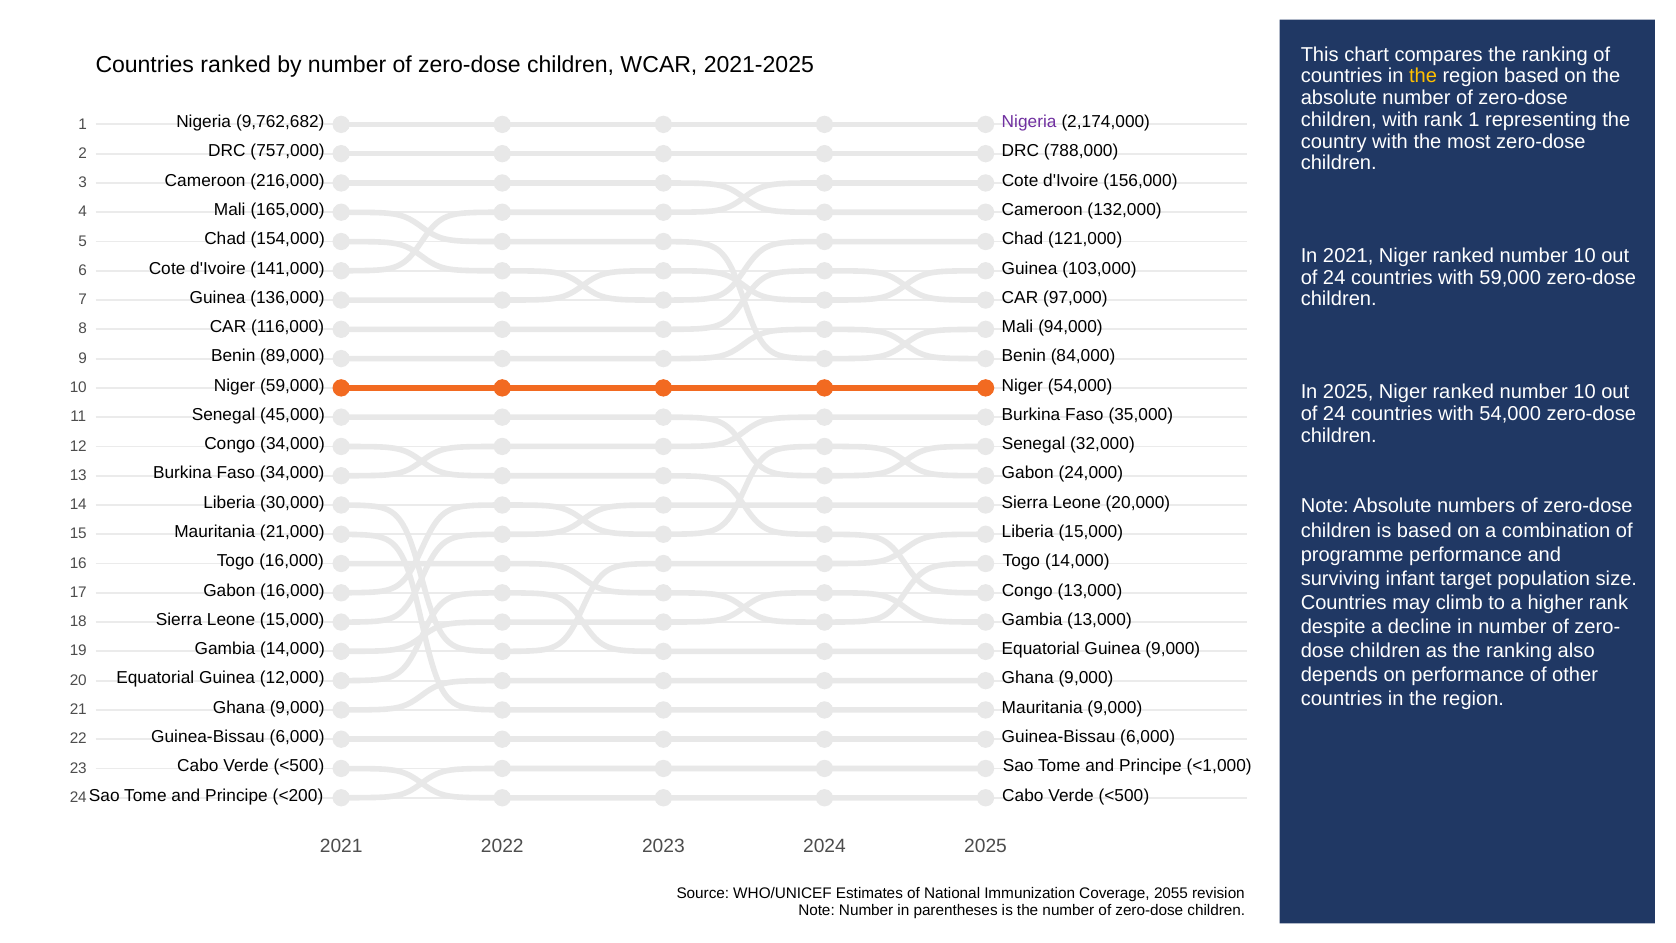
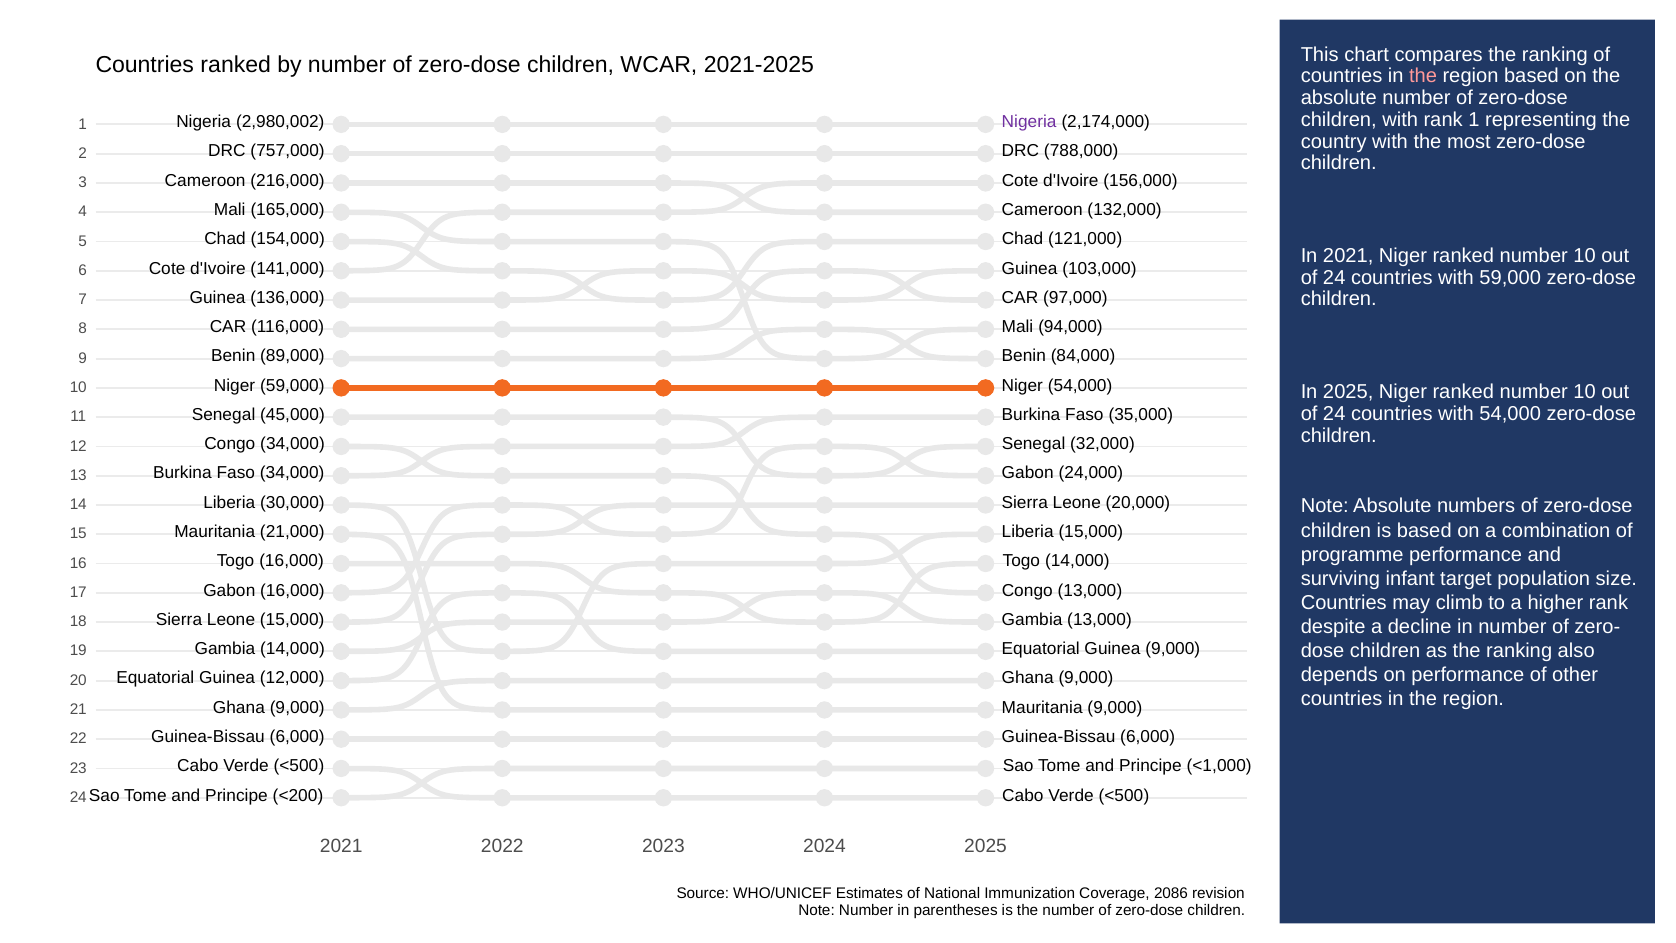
the at (1423, 76) colour: yellow -> pink
9,762,682: 9,762,682 -> 2,980,002
2055: 2055 -> 2086
